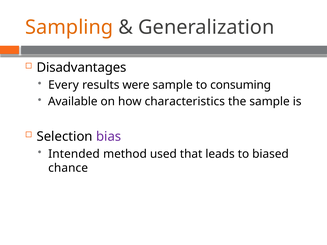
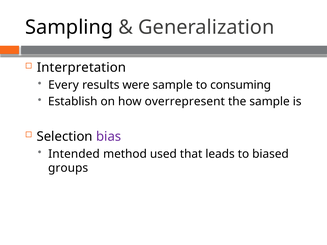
Sampling colour: orange -> black
Disadvantages: Disadvantages -> Interpretation
Available: Available -> Establish
characteristics: characteristics -> overrepresent
chance: chance -> groups
